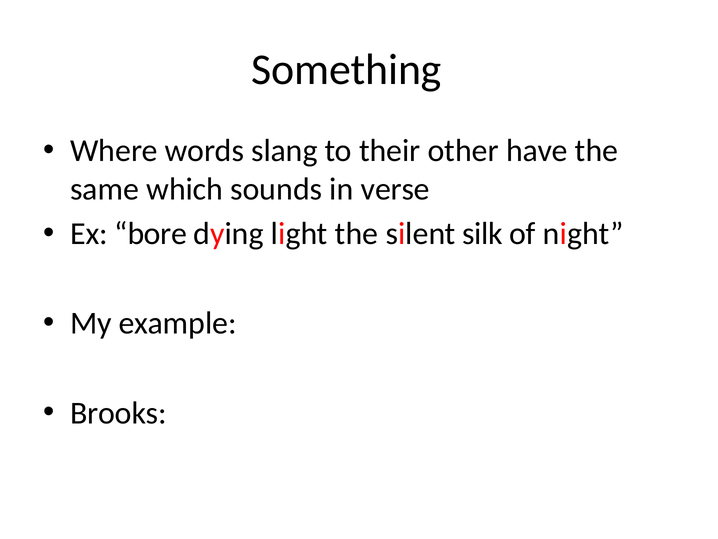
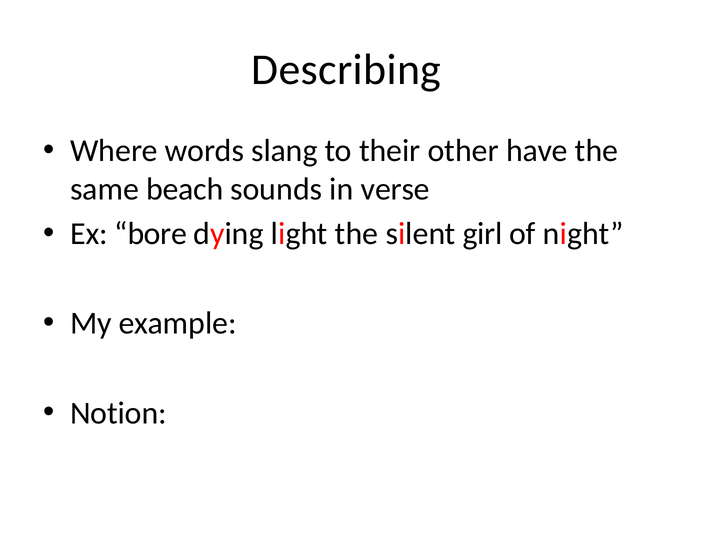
Something: Something -> Describing
which: which -> beach
silk: silk -> girl
Brooks: Brooks -> Notion
